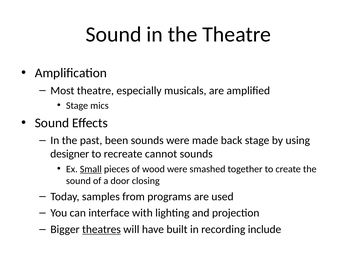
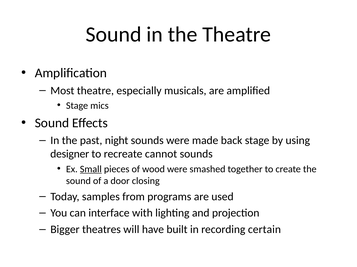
been: been -> night
theatres underline: present -> none
include: include -> certain
